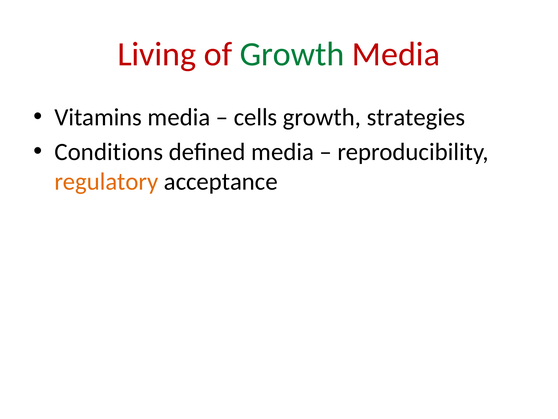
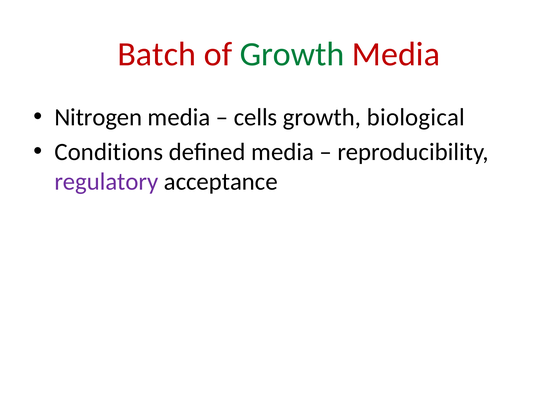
Living: Living -> Batch
Vitamins: Vitamins -> Nitrogen
strategies: strategies -> biological
regulatory colour: orange -> purple
